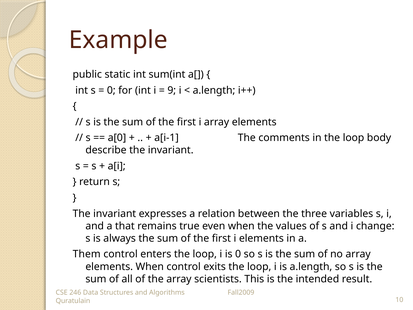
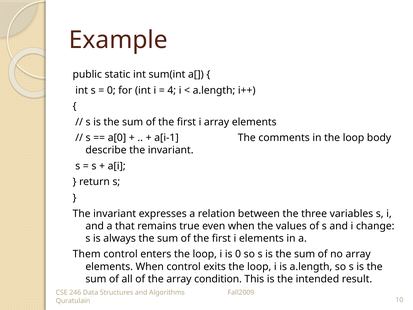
9: 9 -> 4
scientists: scientists -> condition
